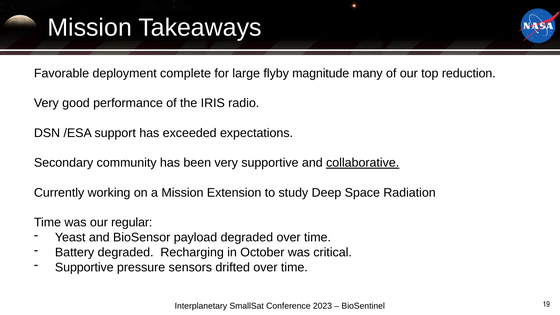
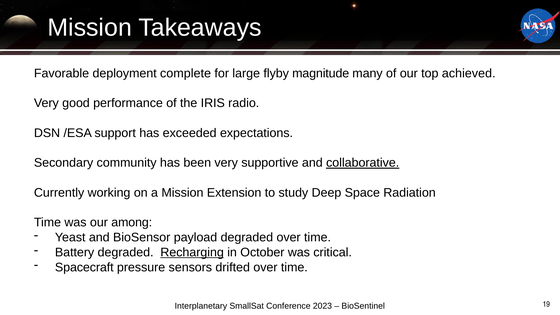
reduction: reduction -> achieved
regular: regular -> among
Recharging underline: none -> present
Supportive at (84, 267): Supportive -> Spacecraft
